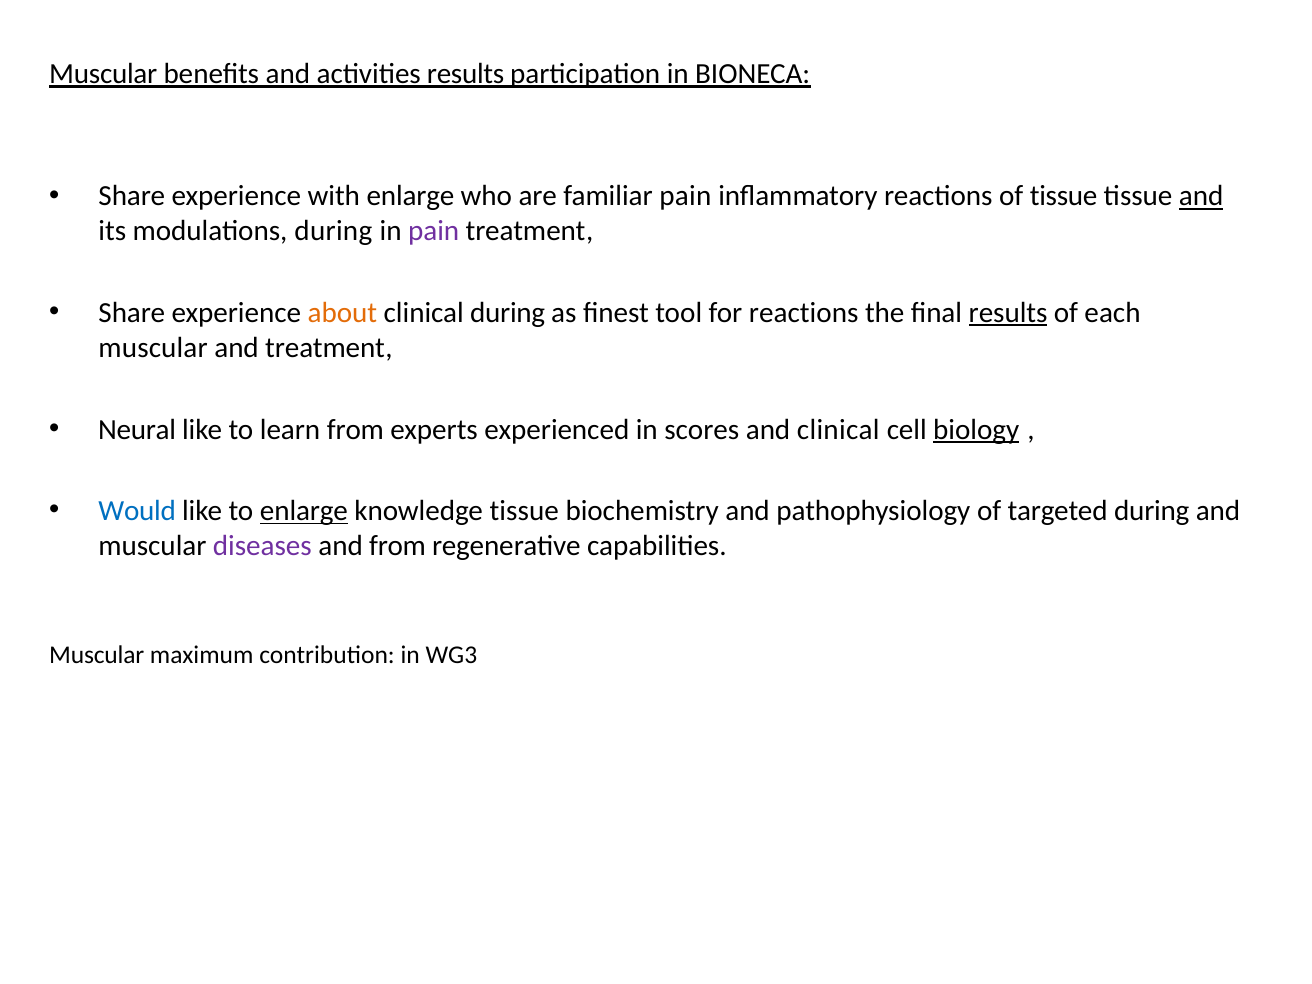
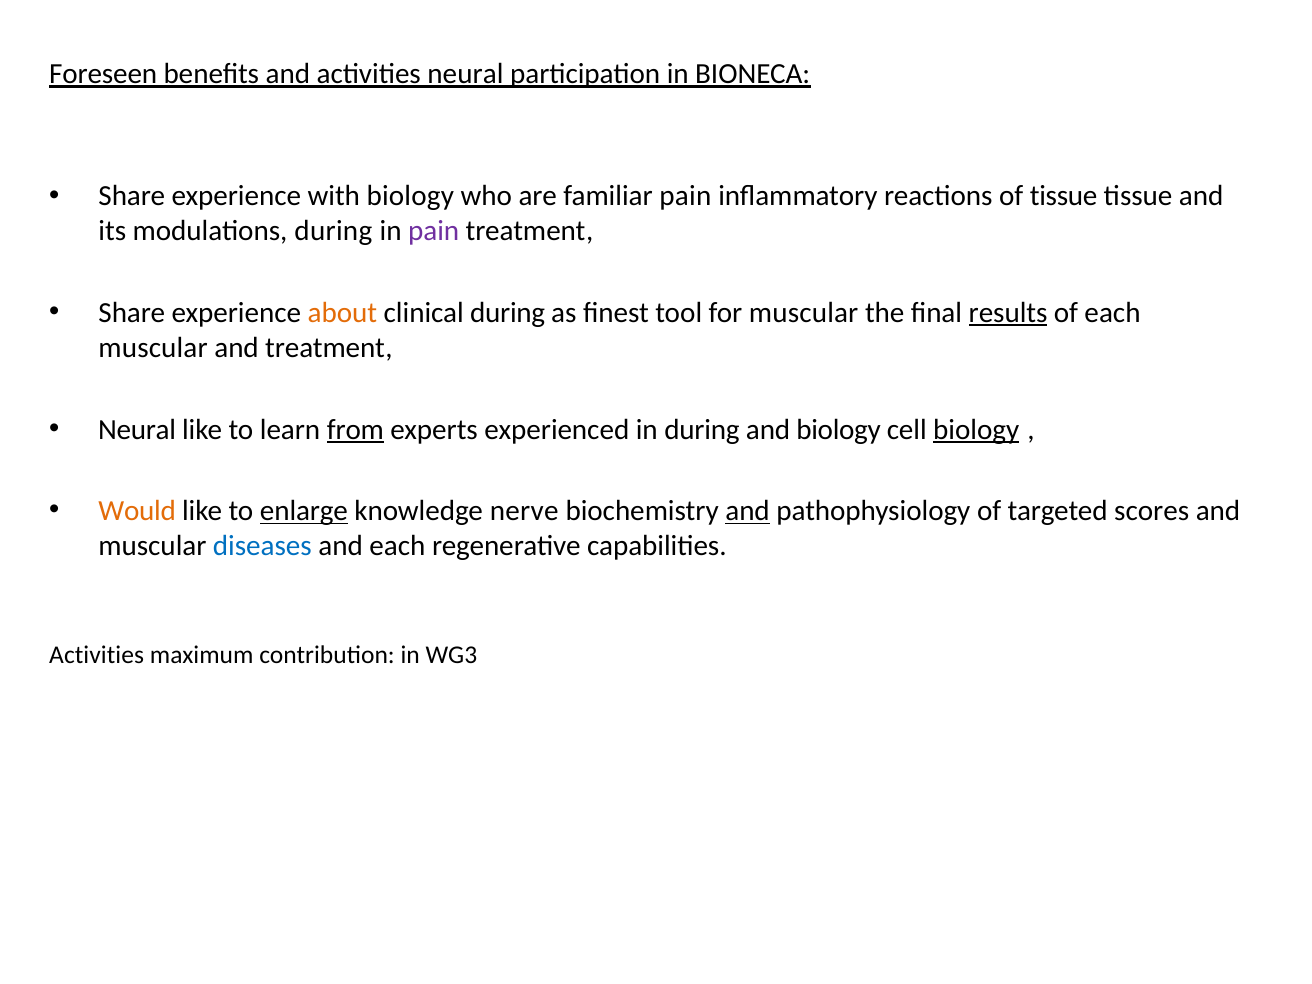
Muscular at (103, 74): Muscular -> Foreseen
activities results: results -> neural
with enlarge: enlarge -> biology
and at (1201, 196) underline: present -> none
for reactions: reactions -> muscular
from at (355, 429) underline: none -> present
in scores: scores -> during
and clinical: clinical -> biology
Would colour: blue -> orange
knowledge tissue: tissue -> nerve
and at (748, 511) underline: none -> present
targeted during: during -> scores
diseases colour: purple -> blue
and from: from -> each
Muscular at (97, 655): Muscular -> Activities
